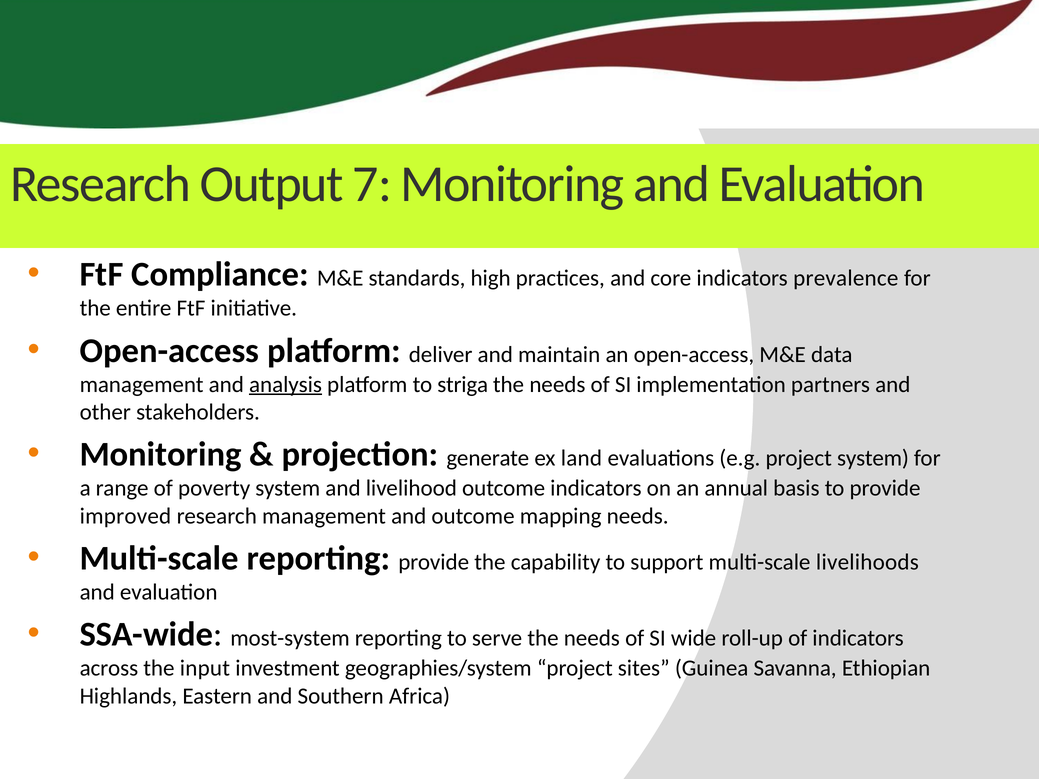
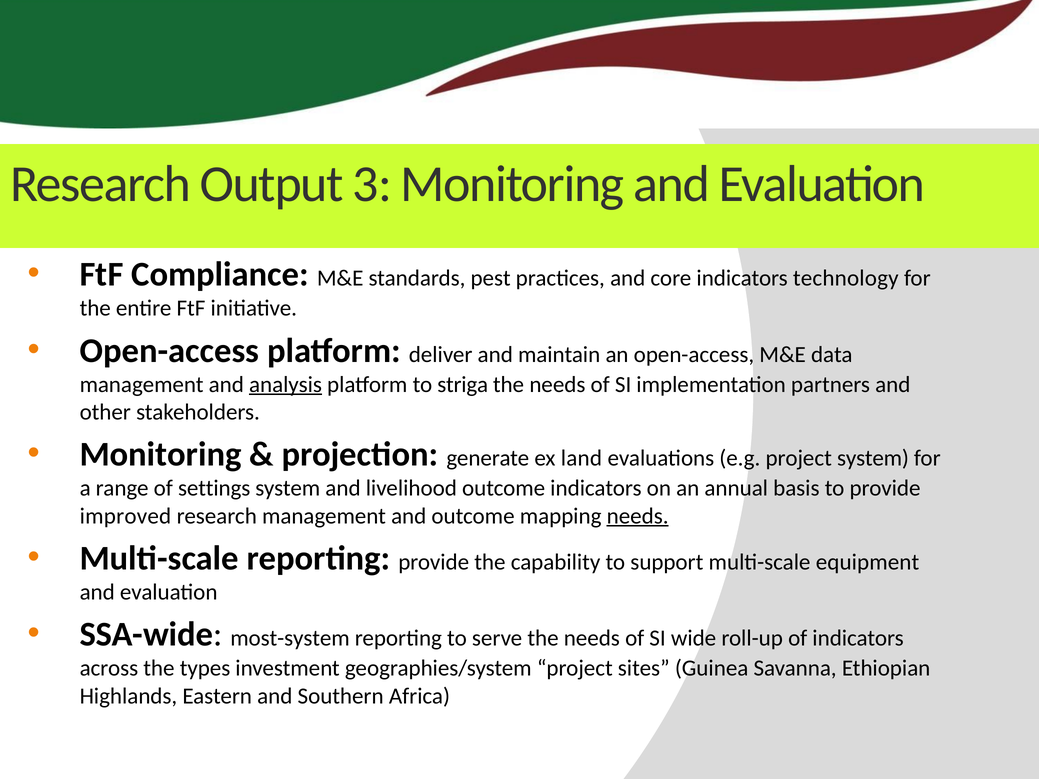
7: 7 -> 3
high: high -> pest
prevalence: prevalence -> technology
poverty: poverty -> settings
needs at (638, 516) underline: none -> present
livelihoods: livelihoods -> equipment
input: input -> types
